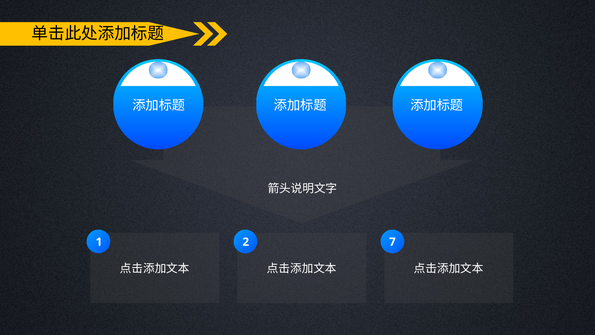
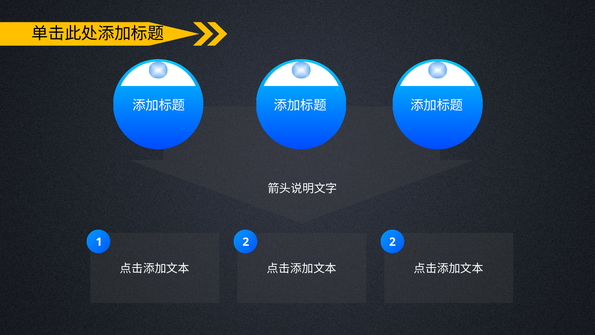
2 7: 7 -> 2
